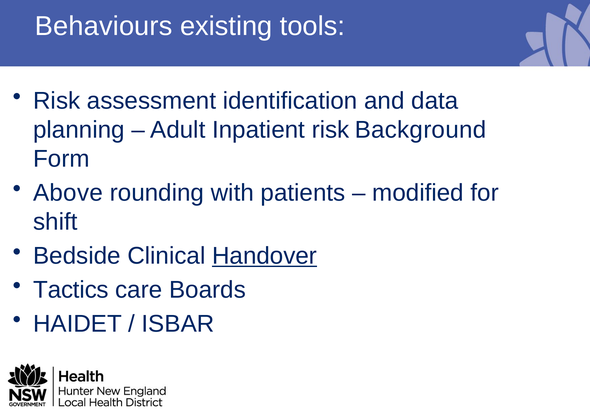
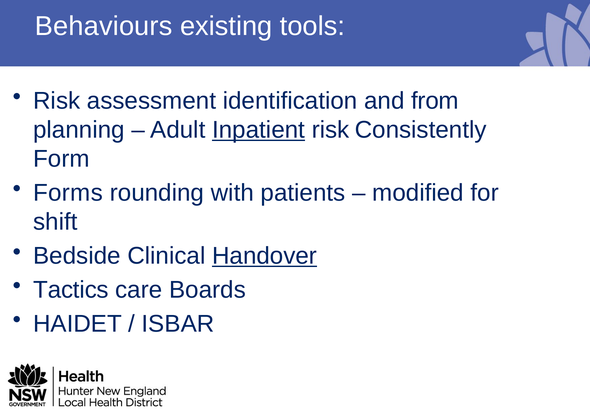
data: data -> from
Inpatient underline: none -> present
Background: Background -> Consistently
Above: Above -> Forms
